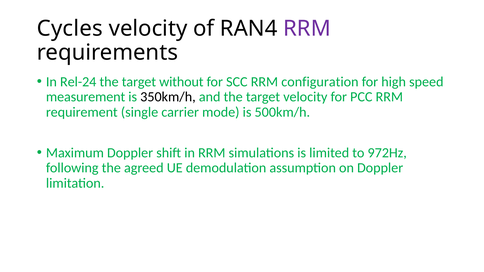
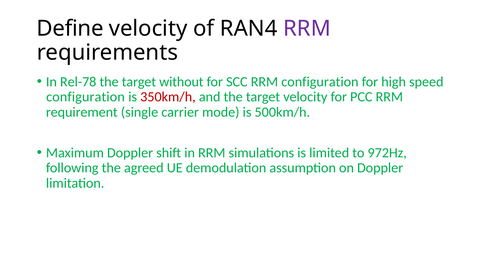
Cycles: Cycles -> Define
Rel-24: Rel-24 -> Rel-78
measurement at (86, 97): measurement -> configuration
350km/h colour: black -> red
